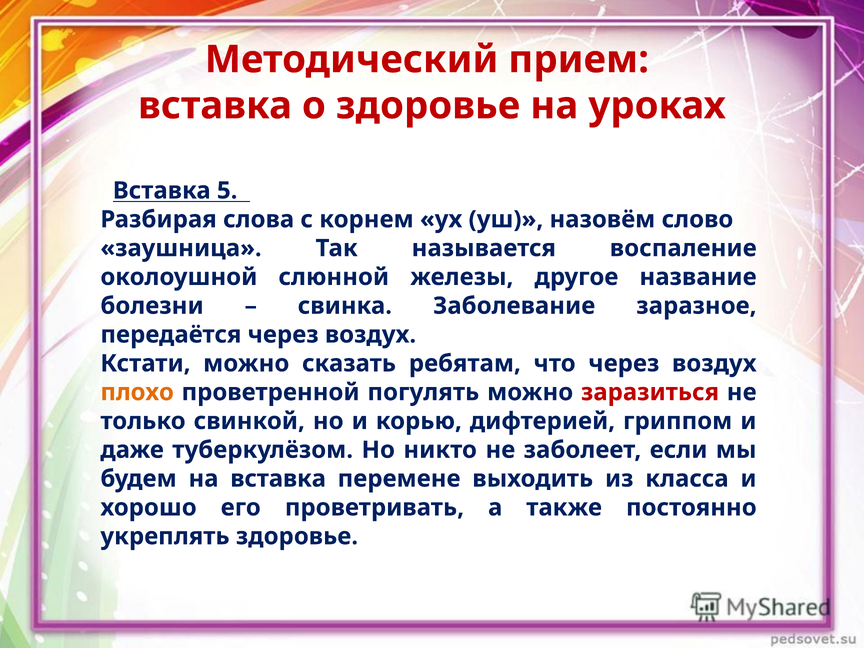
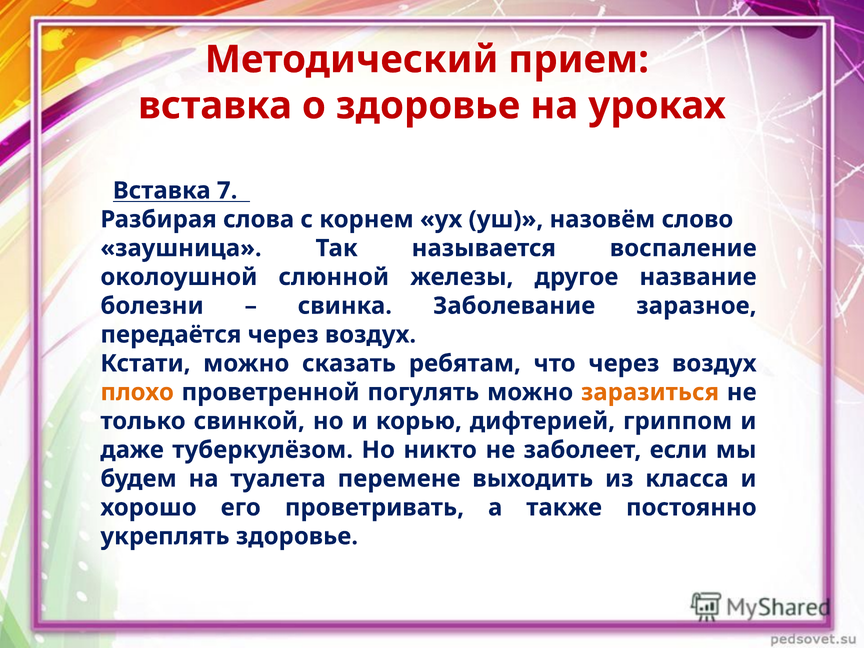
5: 5 -> 7
заразиться colour: red -> orange
на вставка: вставка -> туалета
